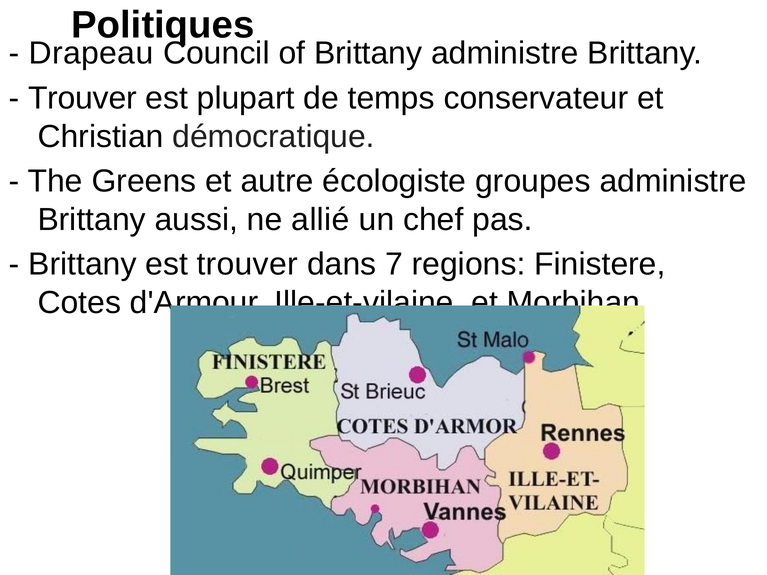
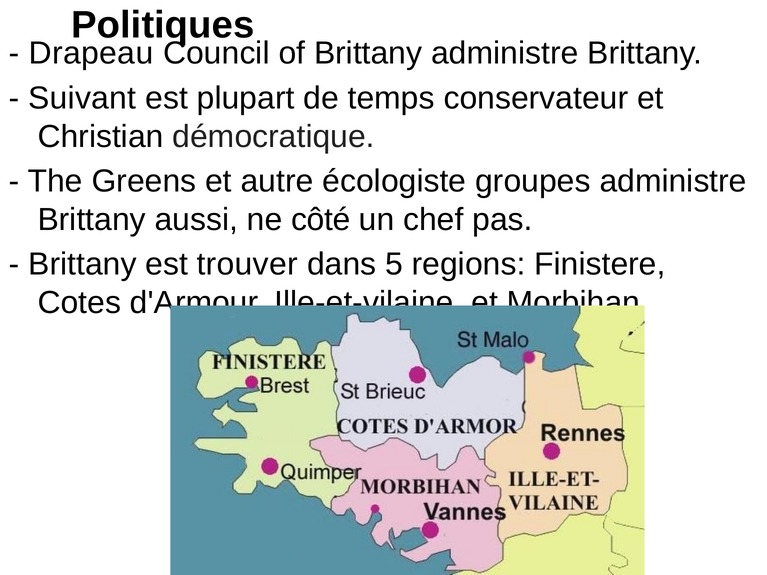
Trouver at (83, 98): Trouver -> Suivant
allié: allié -> côté
7: 7 -> 5
